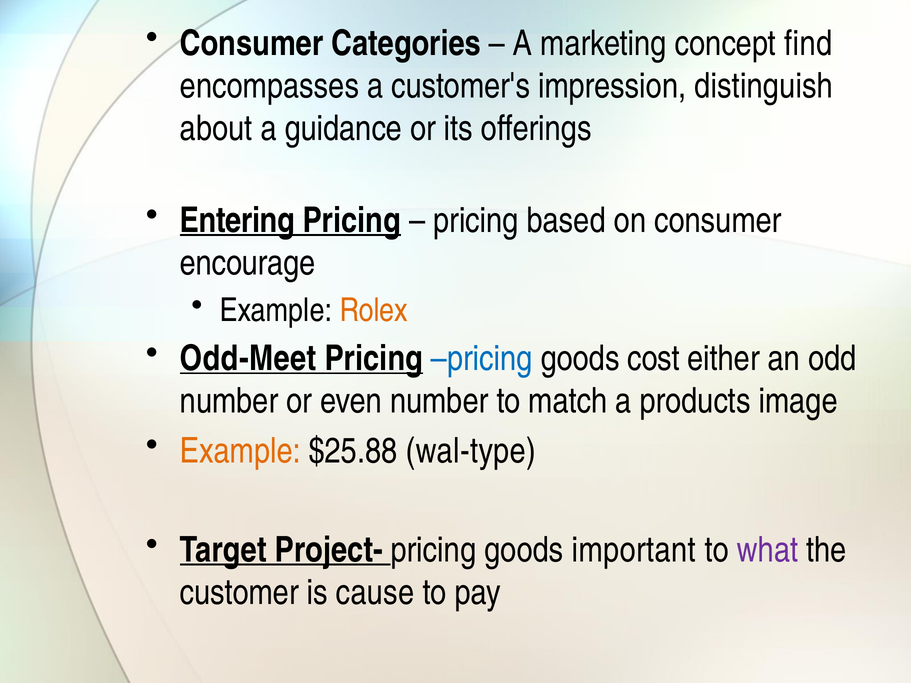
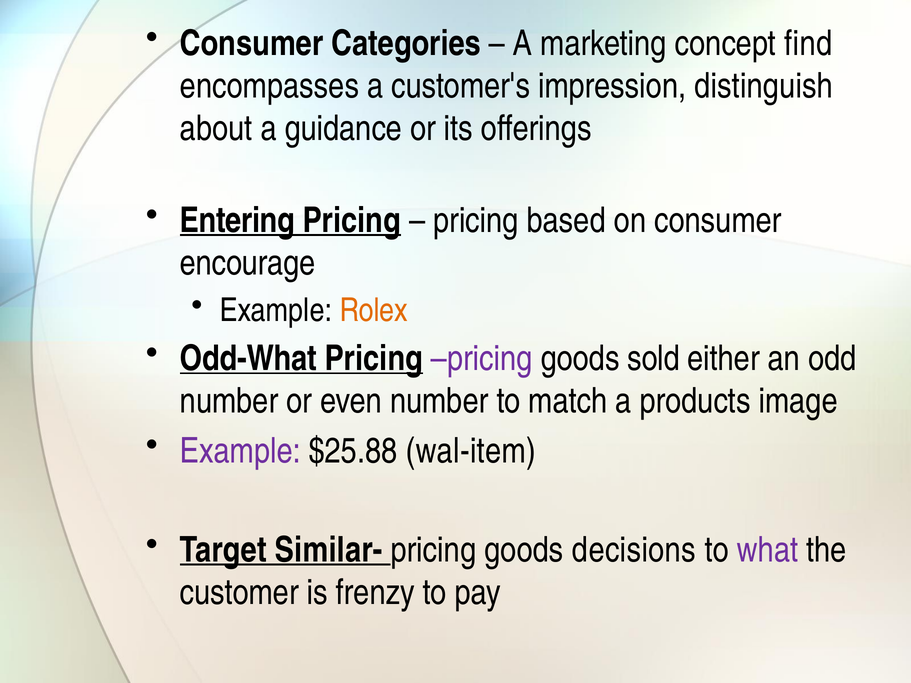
Odd-Meet: Odd-Meet -> Odd-What
pricing at (482, 359) colour: blue -> purple
cost: cost -> sold
Example at (240, 451) colour: orange -> purple
wal-type: wal-type -> wal-item
Project-: Project- -> Similar-
important: important -> decisions
cause: cause -> frenzy
